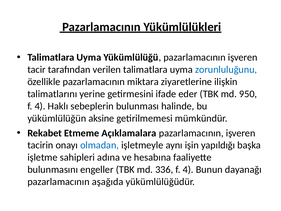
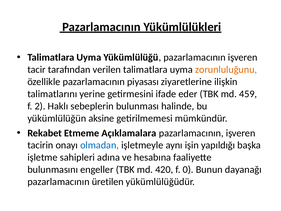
zorunluluğunu colour: blue -> orange
miktara: miktara -> piyasası
950: 950 -> 459
4 at (40, 106): 4 -> 2
336: 336 -> 420
4 at (188, 169): 4 -> 0
aşağıda: aşağıda -> üretilen
